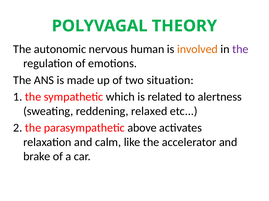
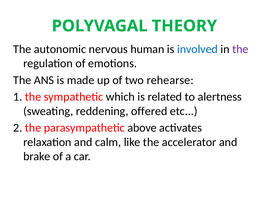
involved colour: orange -> blue
situation: situation -> rehearse
relaxed: relaxed -> offered
